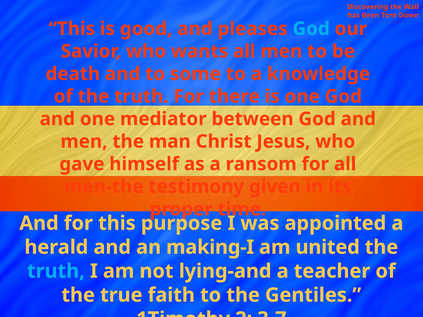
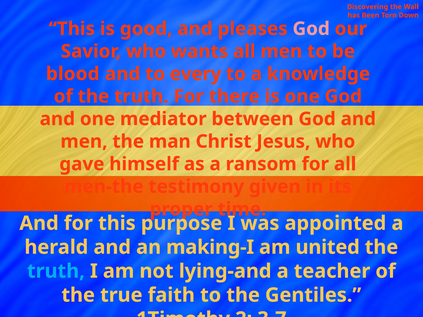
God at (311, 29) colour: light blue -> pink
death: death -> blood
some: some -> every
